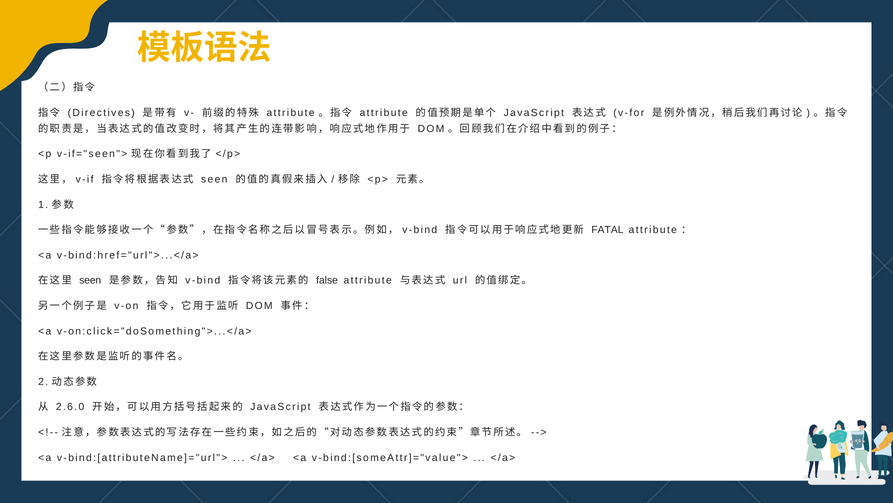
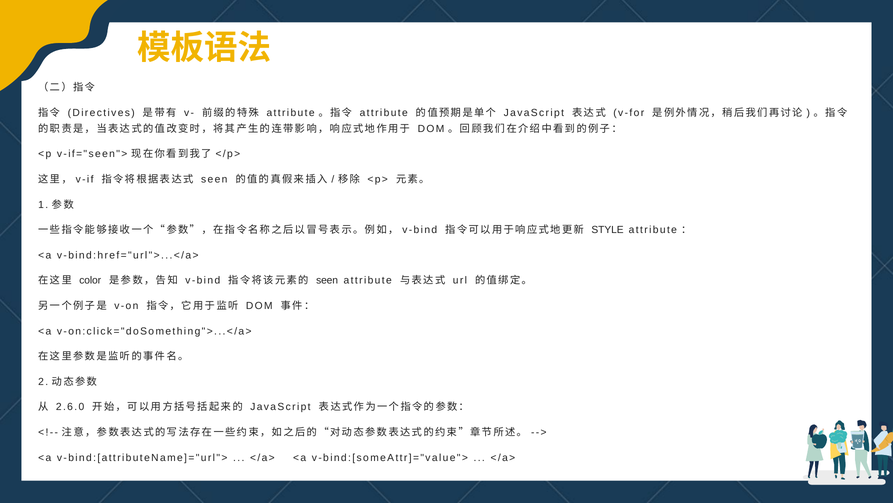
FATAL: FATAL -> STYLE
seen at (90, 280): seen -> color
false at (327, 280): false -> seen
